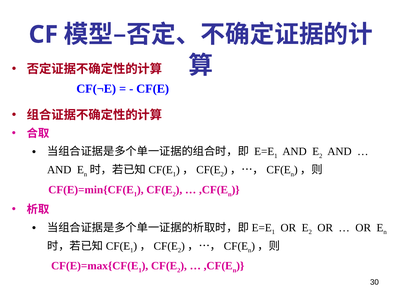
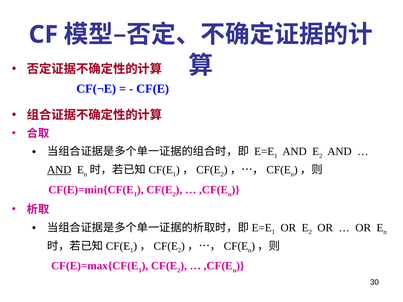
AND at (59, 170) underline: none -> present
